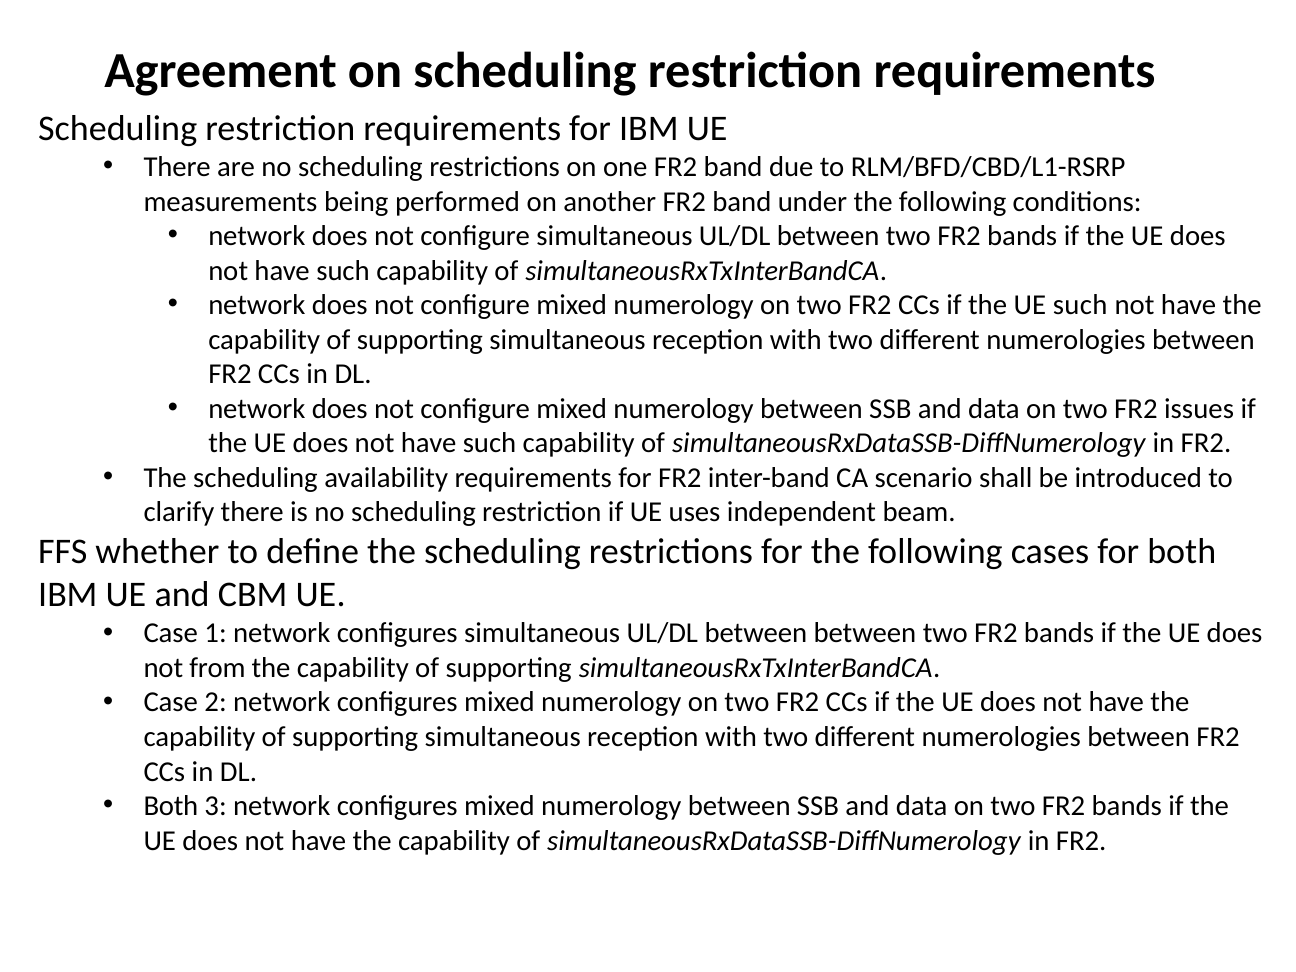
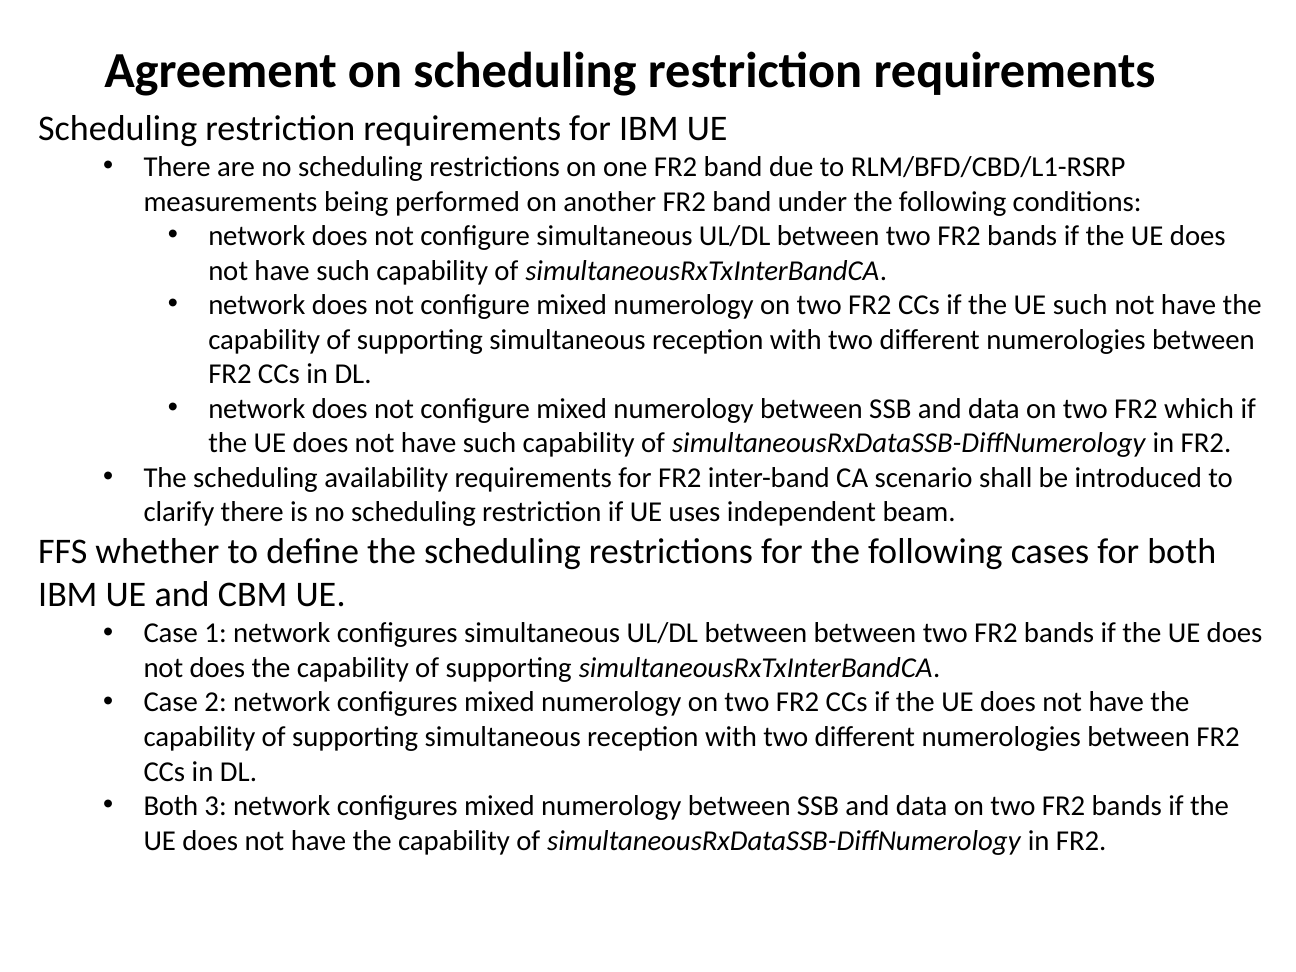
issues: issues -> which
not from: from -> does
